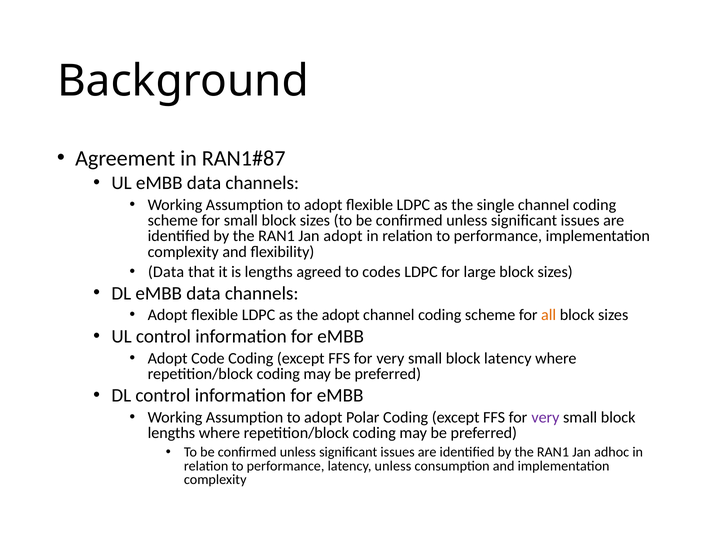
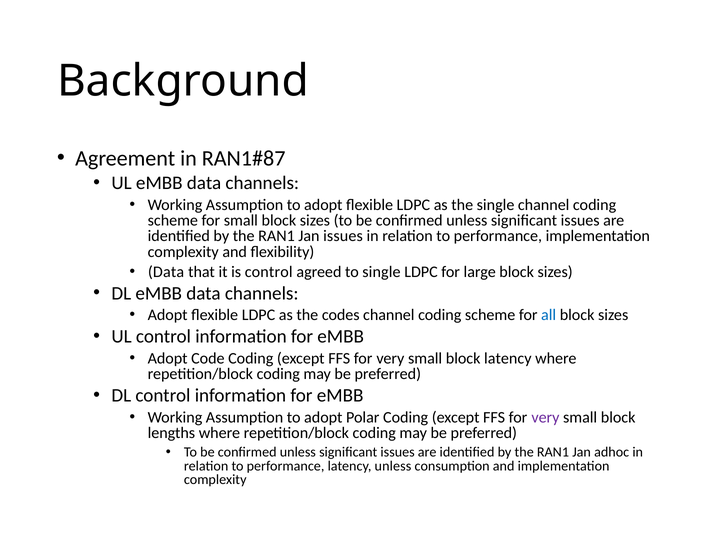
Jan adopt: adopt -> issues
is lengths: lengths -> control
to codes: codes -> single
the adopt: adopt -> codes
all colour: orange -> blue
